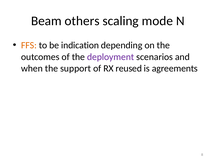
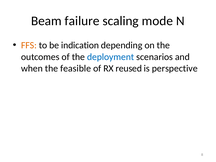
others: others -> failure
deployment colour: purple -> blue
support: support -> feasible
agreements: agreements -> perspective
